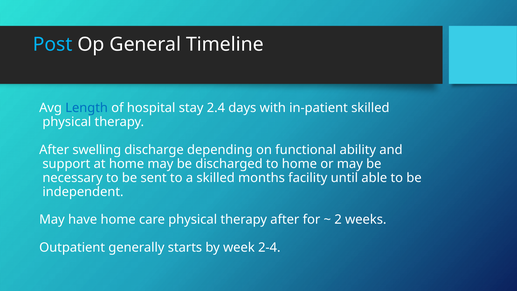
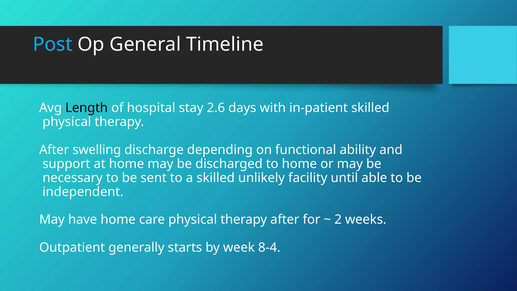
Length colour: blue -> black
2.4: 2.4 -> 2.6
months: months -> unlikely
2-4: 2-4 -> 8-4
